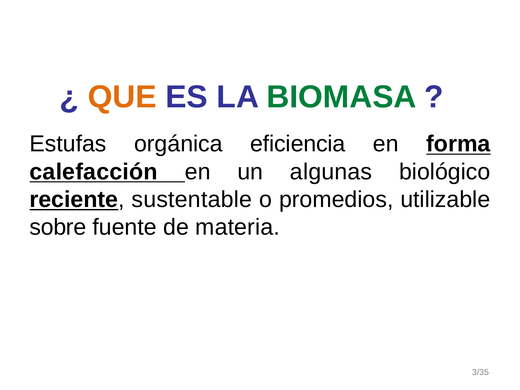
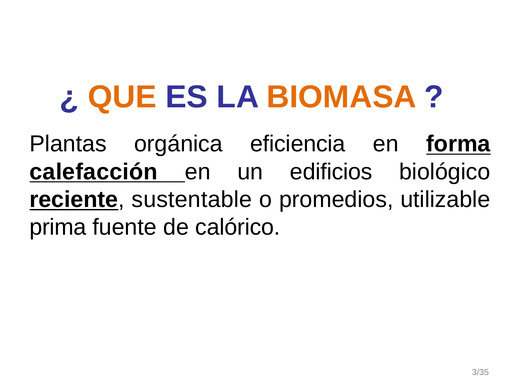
BIOMASA colour: green -> orange
Estufas: Estufas -> Plantas
algunas: algunas -> edificios
sobre: sobre -> prima
materia: materia -> calórico
